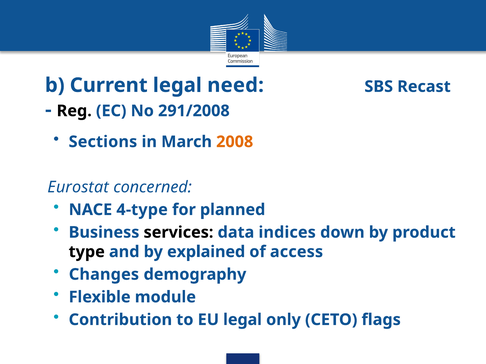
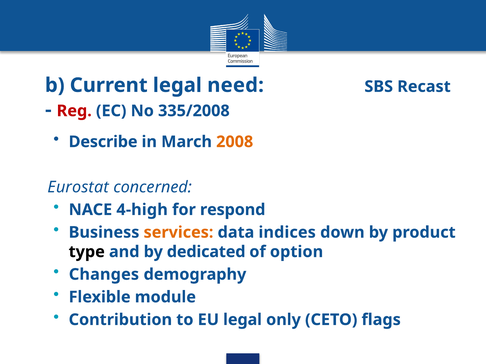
Reg colour: black -> red
291/2008: 291/2008 -> 335/2008
Sections: Sections -> Describe
4-type: 4-type -> 4-high
planned: planned -> respond
services colour: black -> orange
explained: explained -> dedicated
access: access -> option
